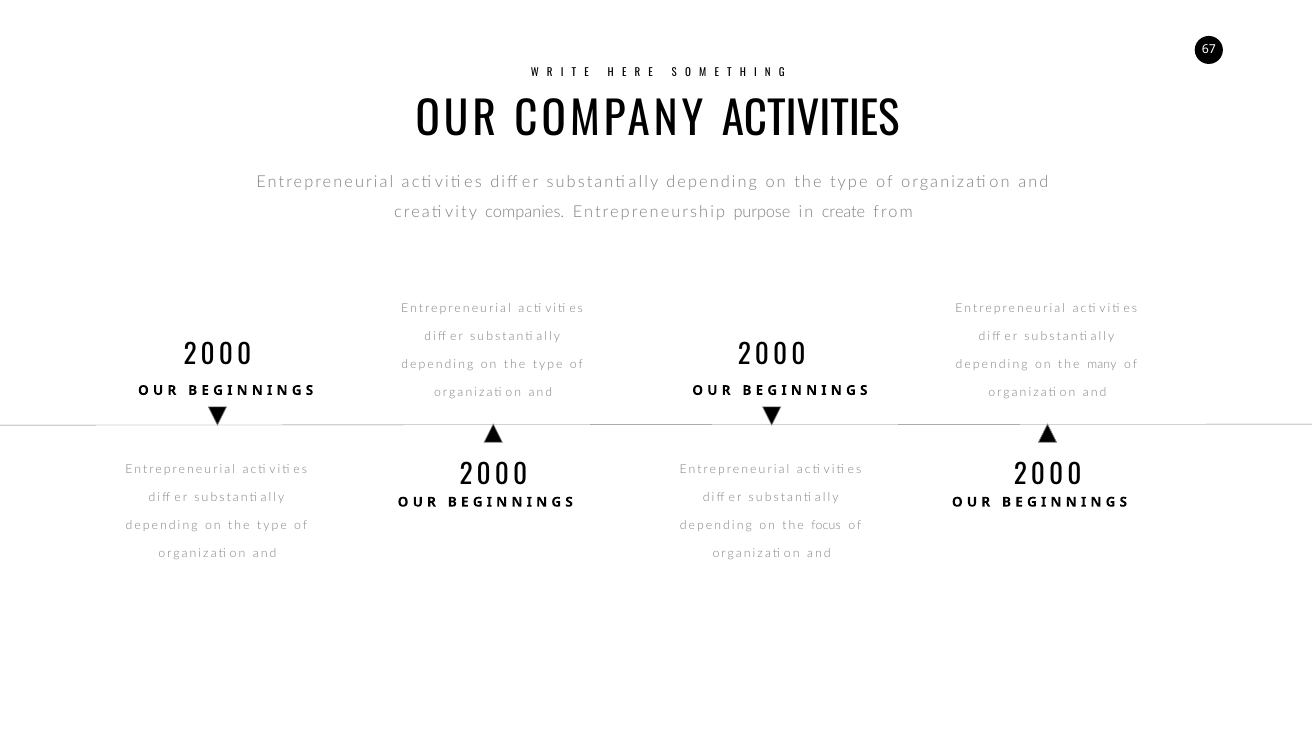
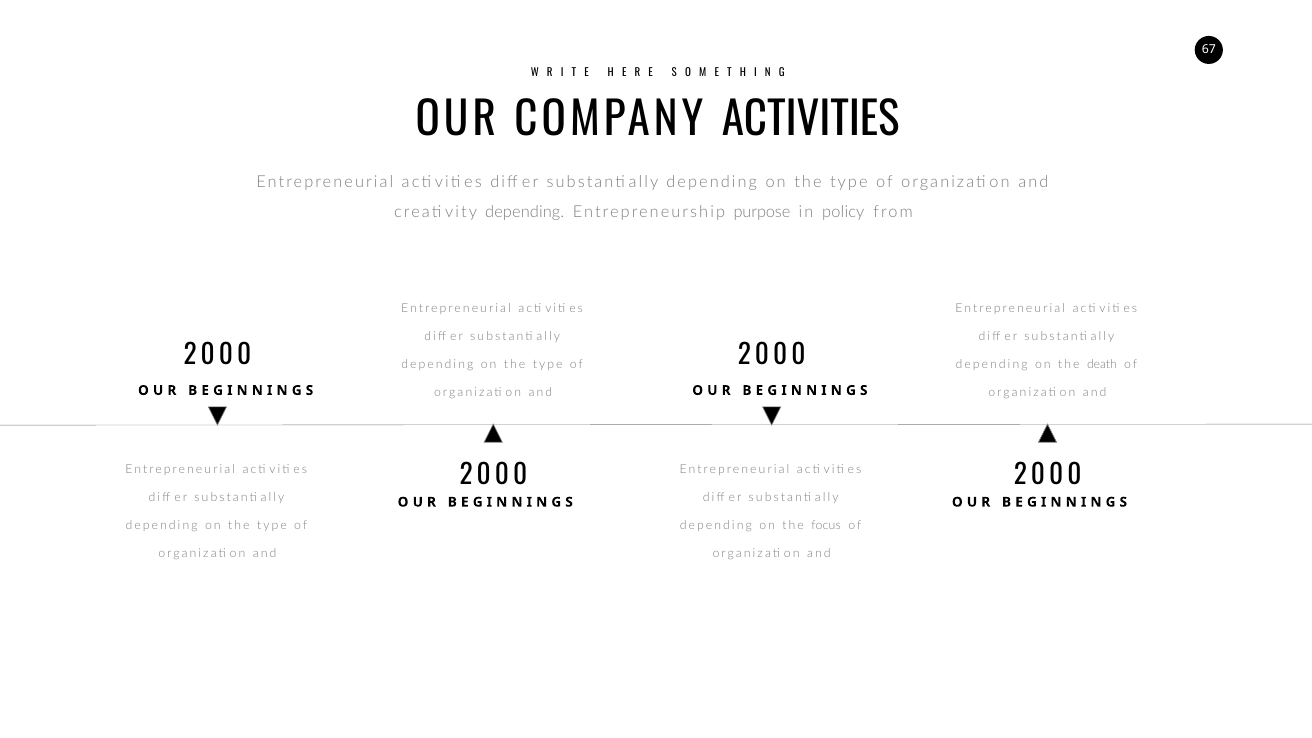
creativity companies: companies -> depending
create: create -> policy
many: many -> death
